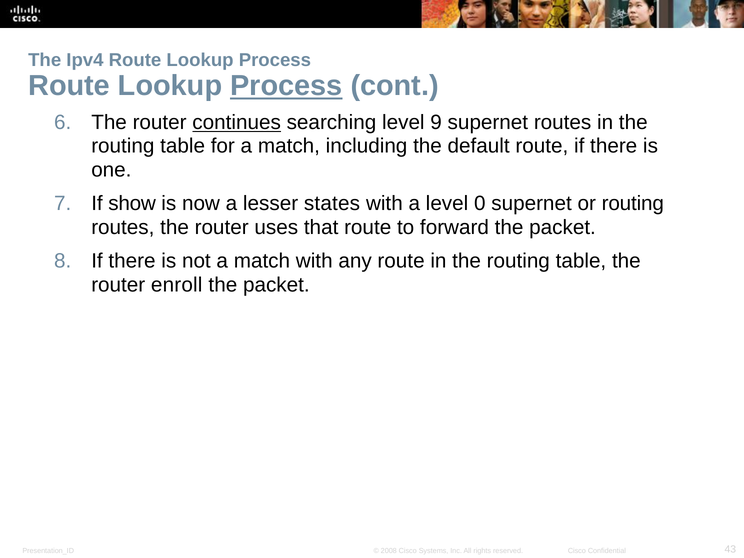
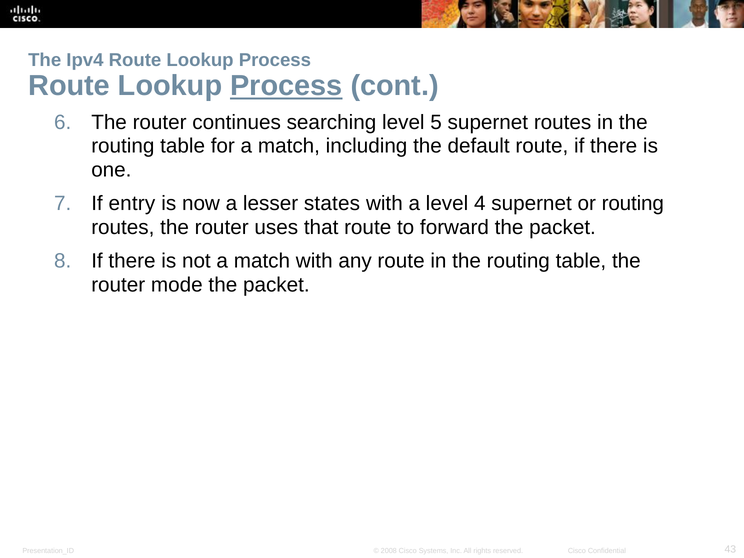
continues underline: present -> none
9: 9 -> 5
show: show -> entry
0: 0 -> 4
enroll: enroll -> mode
